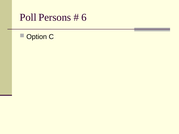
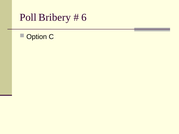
Persons: Persons -> Bribery
